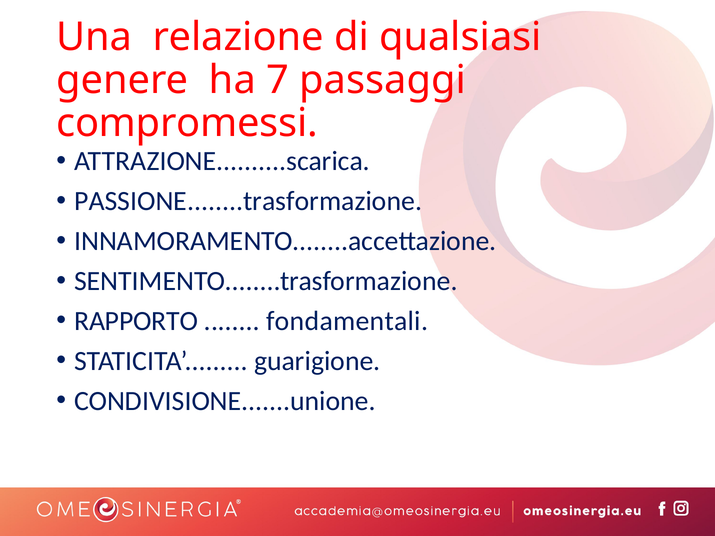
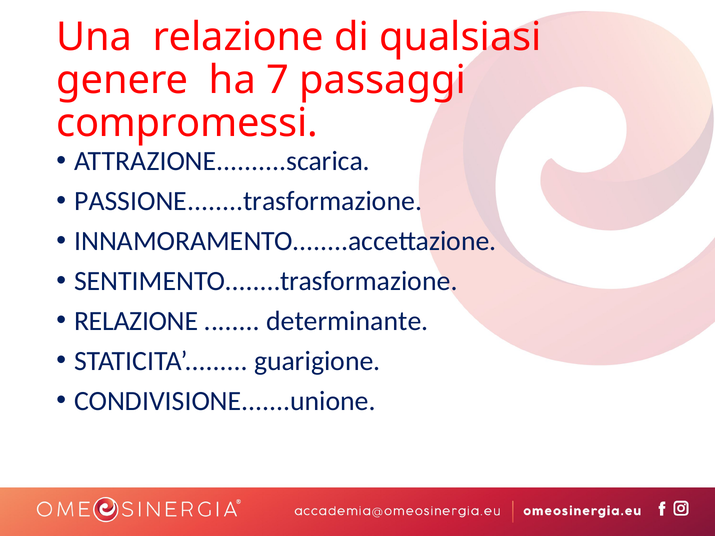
RAPPORTO at (136, 321): RAPPORTO -> RELAZIONE
fondamentali: fondamentali -> determinante
